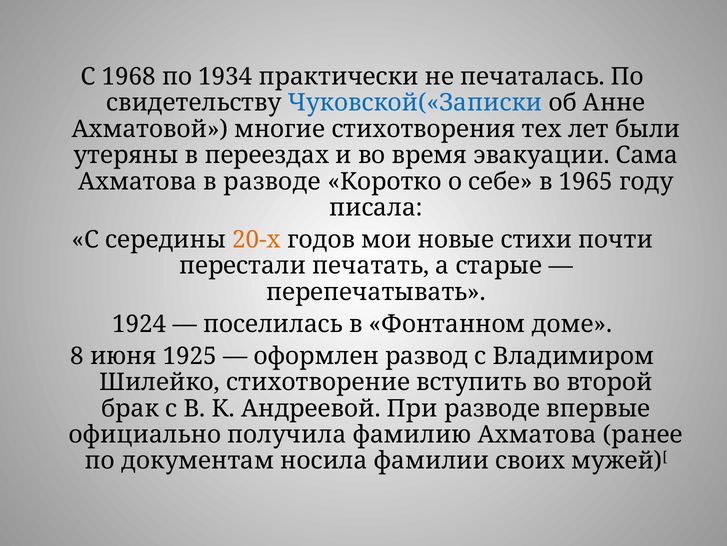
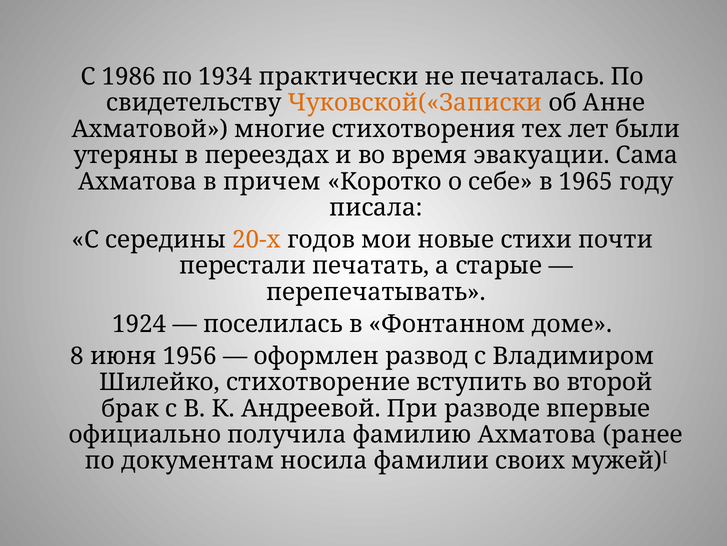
1968: 1968 -> 1986
Чуковской(«Записки colour: blue -> orange
в разводе: разводе -> причем
1925: 1925 -> 1956
